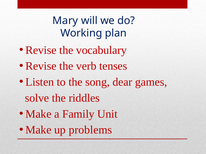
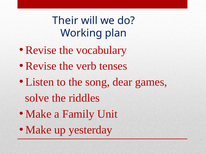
Mary: Mary -> Their
problems: problems -> yesterday
